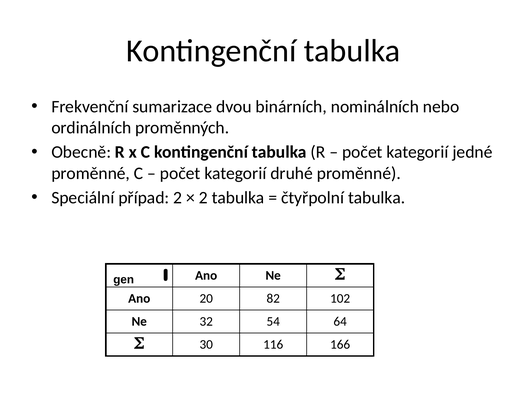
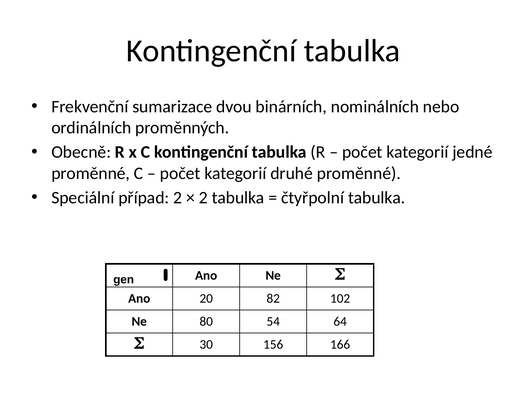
32: 32 -> 80
116: 116 -> 156
